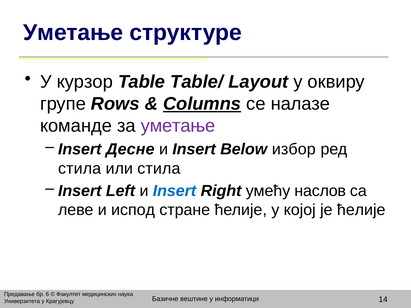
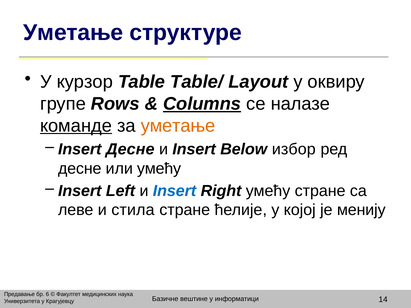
команде underline: none -> present
уметање at (178, 126) colour: purple -> orange
стила at (80, 169): стила -> десне
или стила: стила -> умећу
умећу наслов: наслов -> стране
испод: испод -> стила
је ћелије: ћелије -> менију
